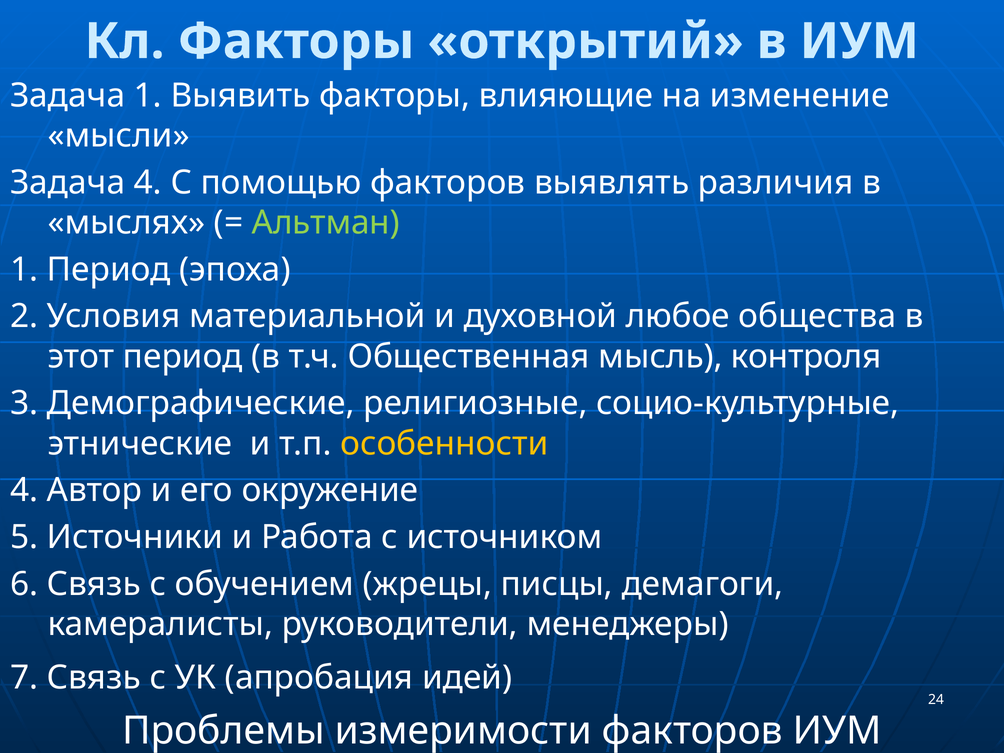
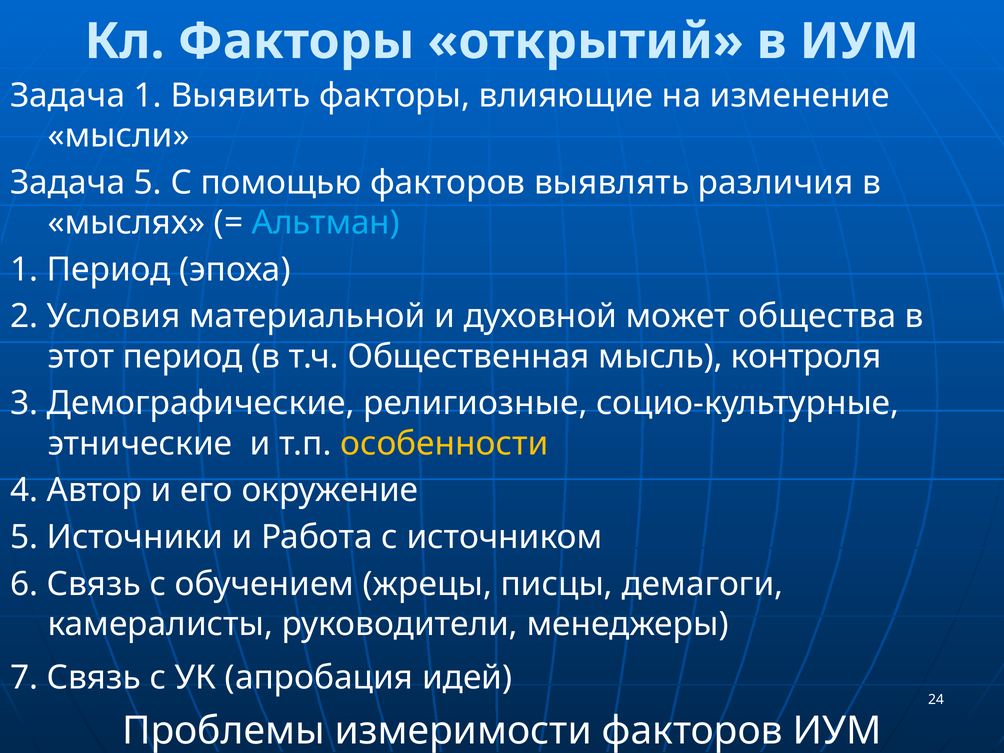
Задача 4: 4 -> 5
Альтман colour: light green -> light blue
любое: любое -> может
